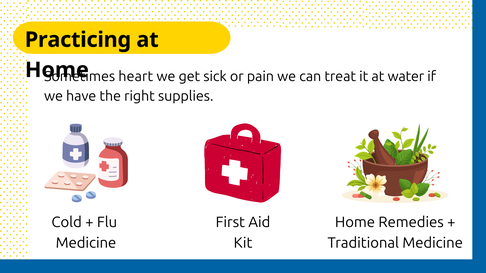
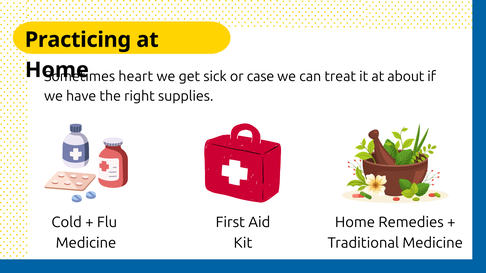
pain: pain -> case
water: water -> about
